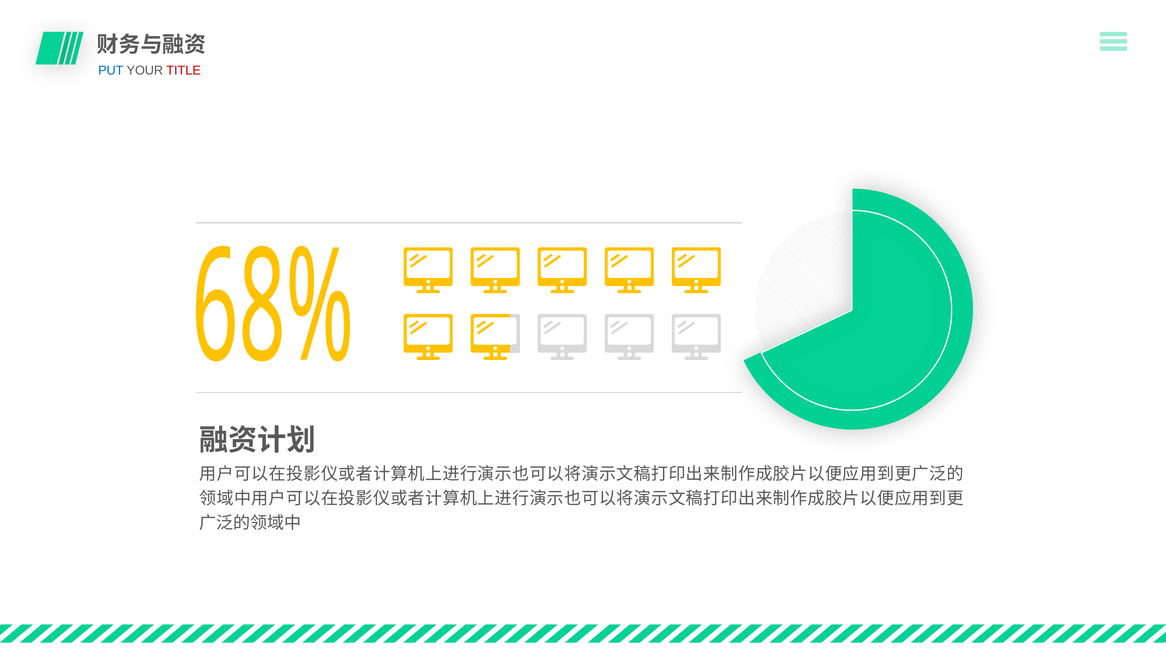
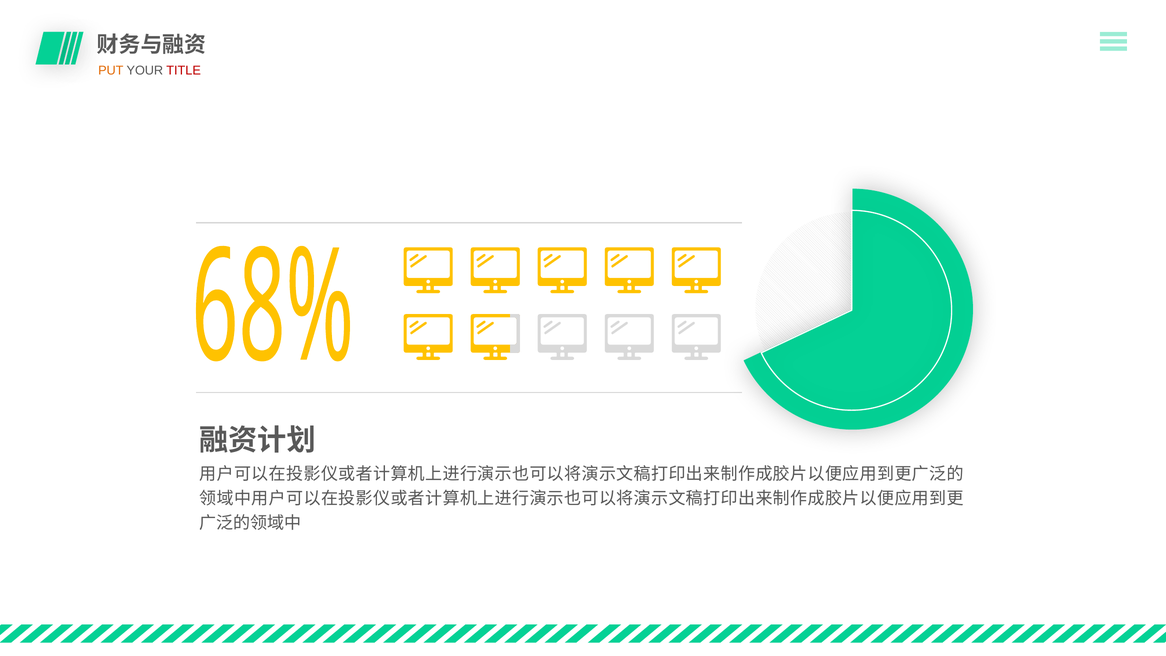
PUT colour: blue -> orange
